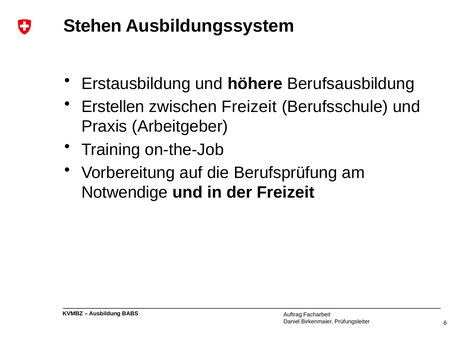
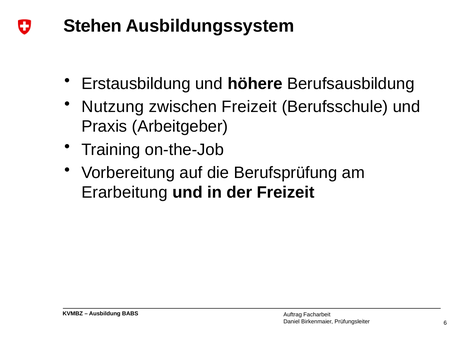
Erstellen: Erstellen -> Nutzung
Notwendige: Notwendige -> Erarbeitung
